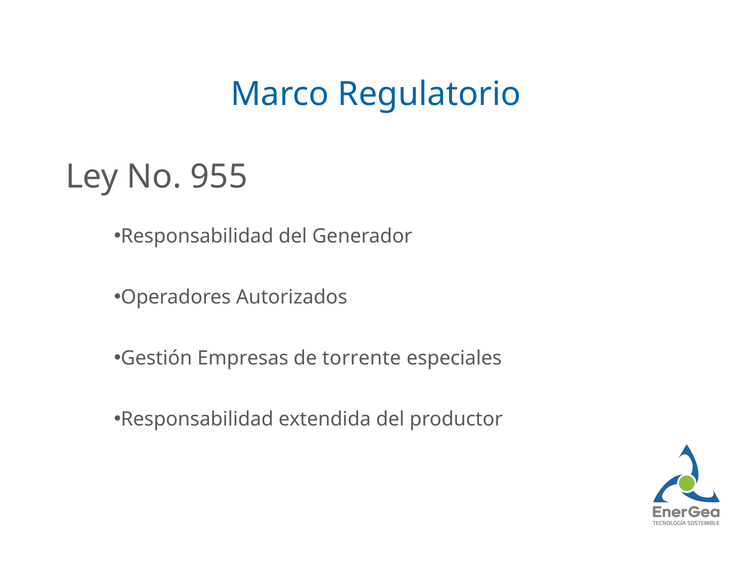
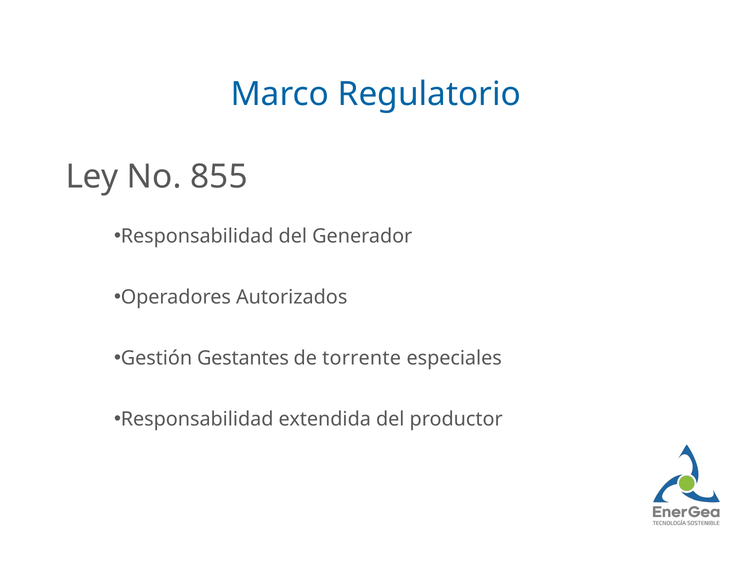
955: 955 -> 855
Empresas: Empresas -> Gestantes
